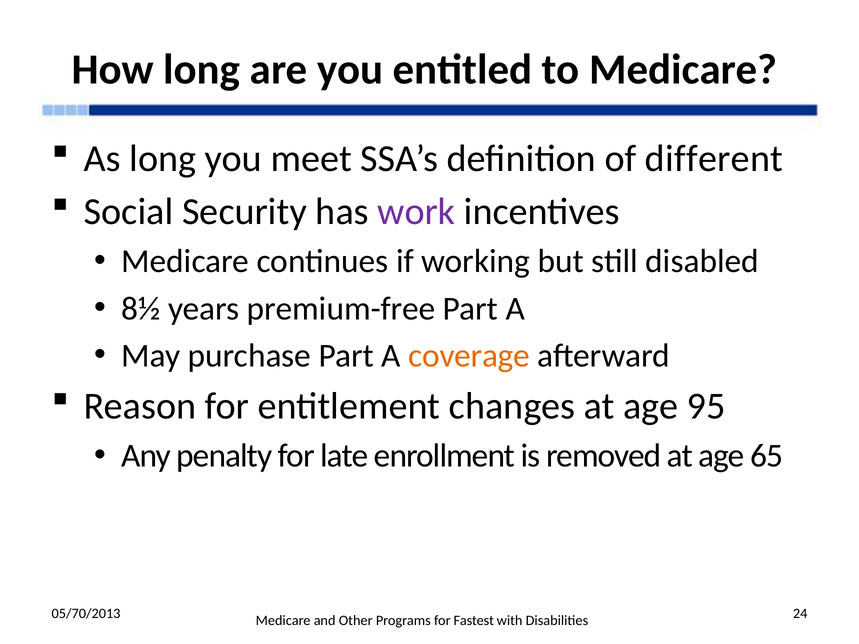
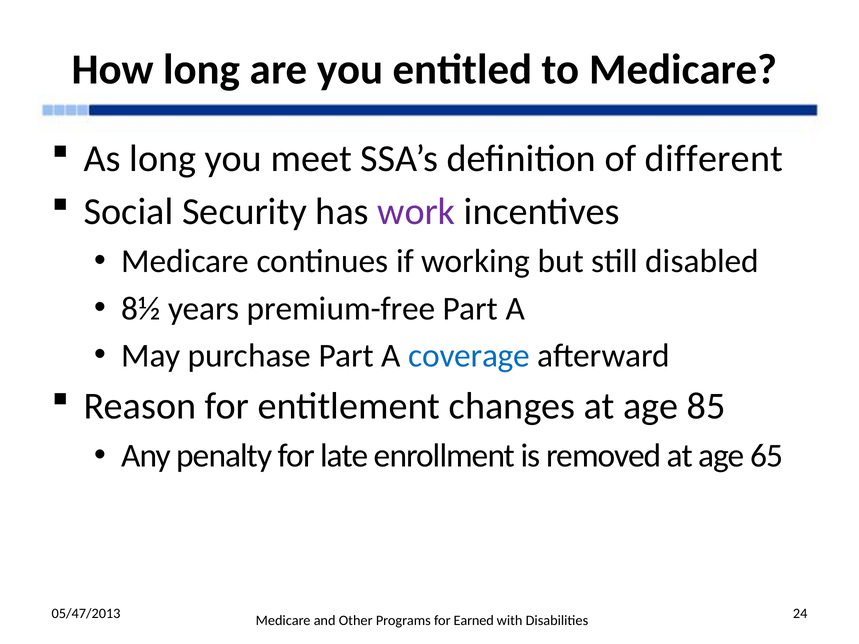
coverage colour: orange -> blue
95: 95 -> 85
05/70/2013: 05/70/2013 -> 05/47/2013
Fastest: Fastest -> Earned
